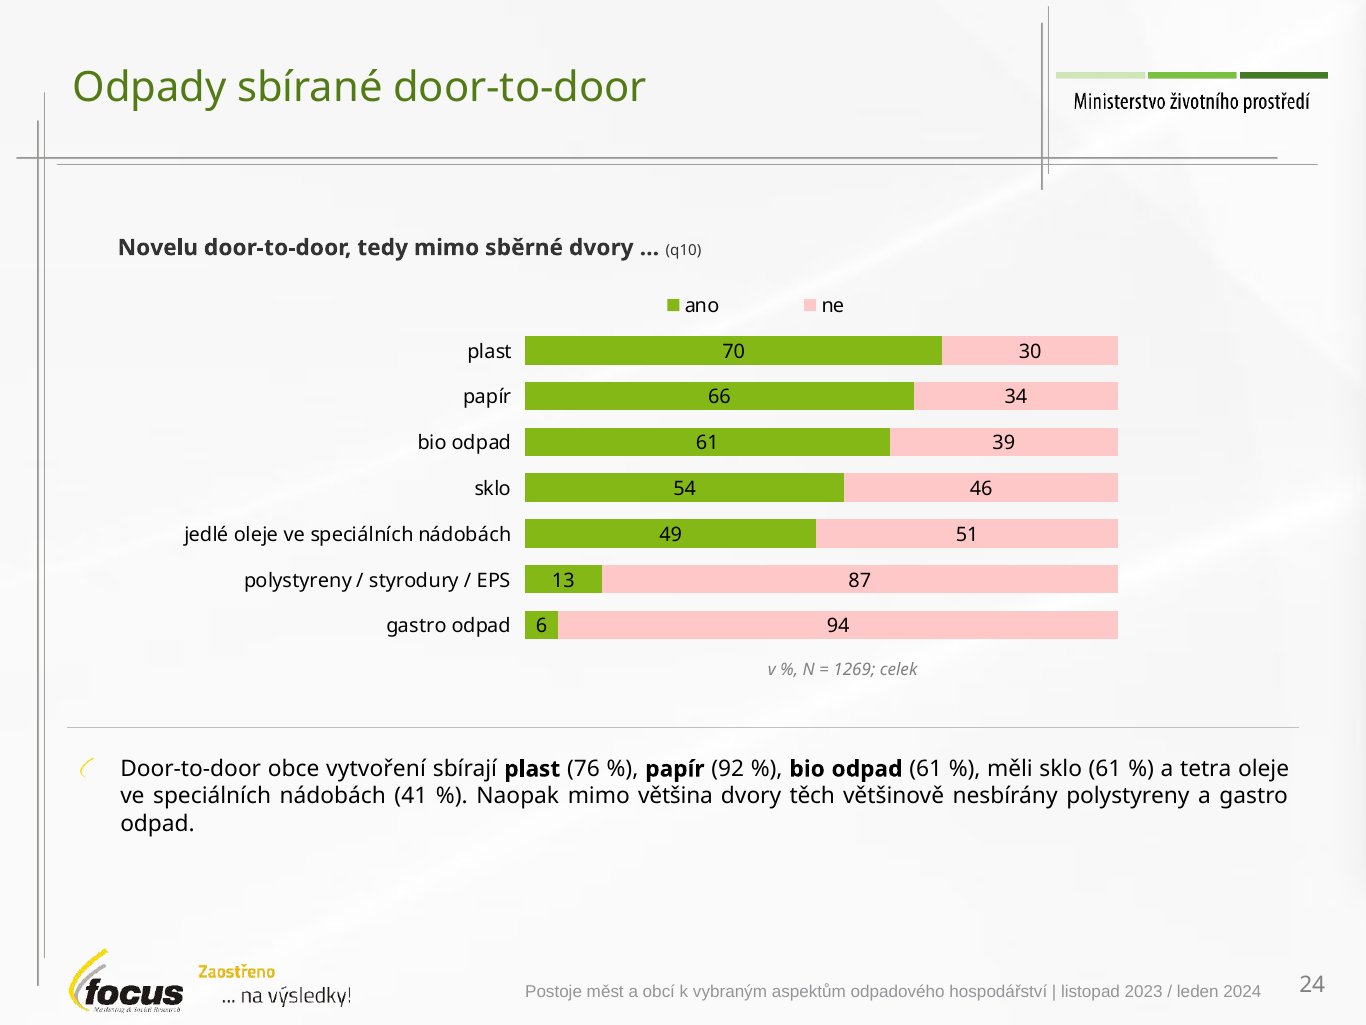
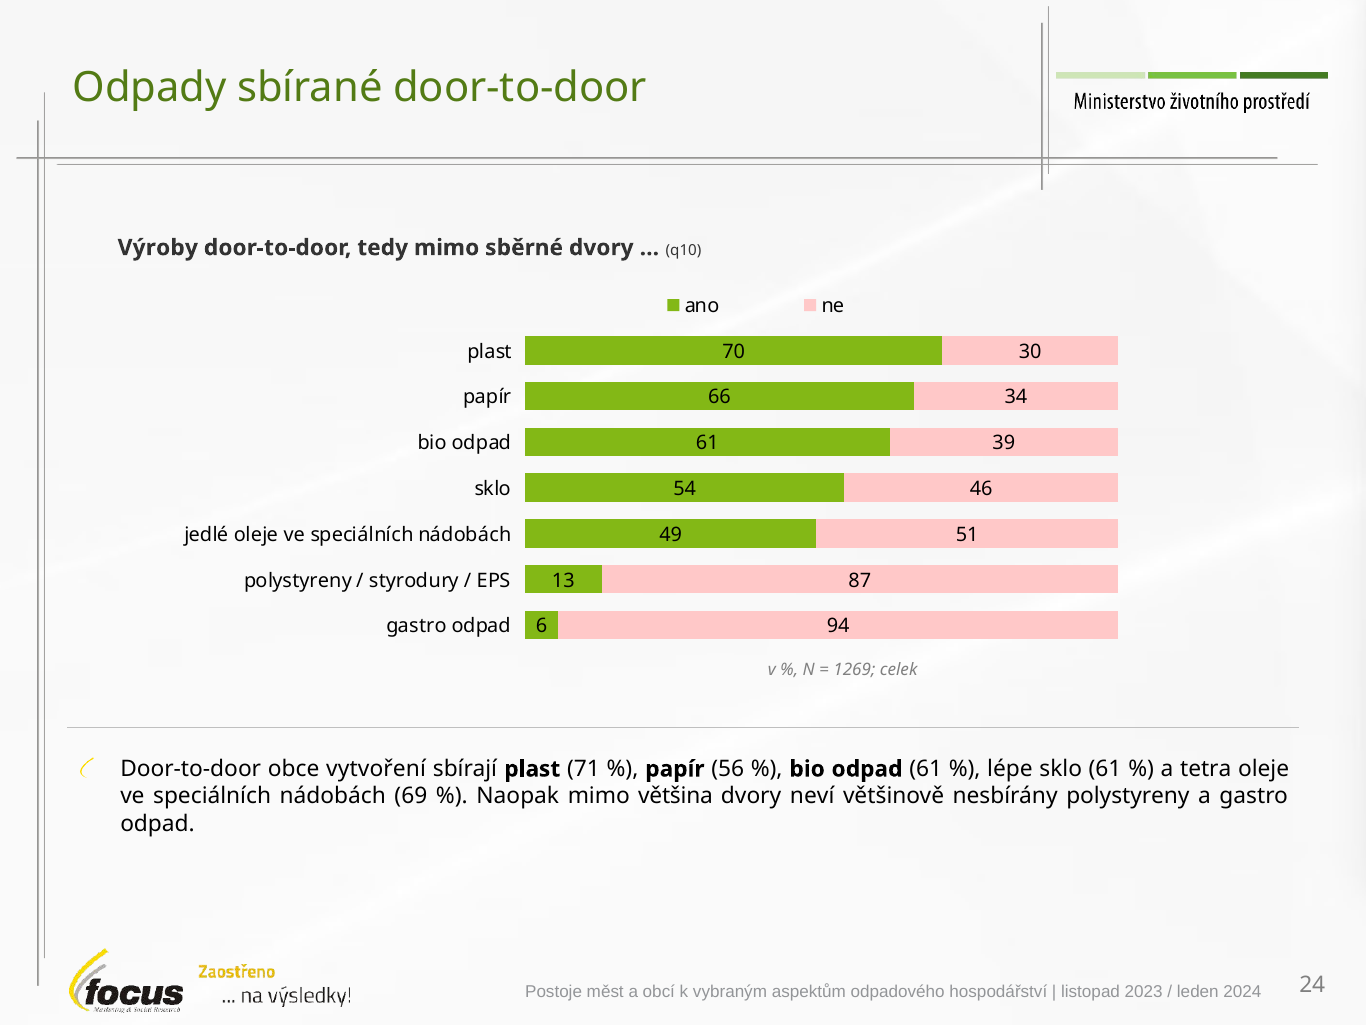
Novelu: Novelu -> Výroby
76: 76 -> 71
92: 92 -> 56
měli: měli -> lépe
41: 41 -> 69
těch: těch -> neví
